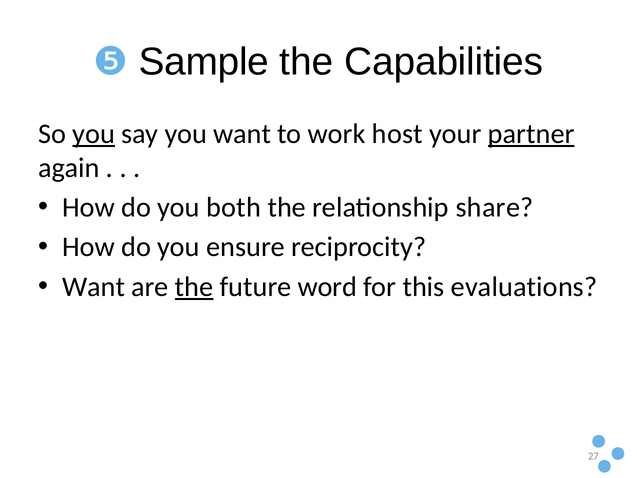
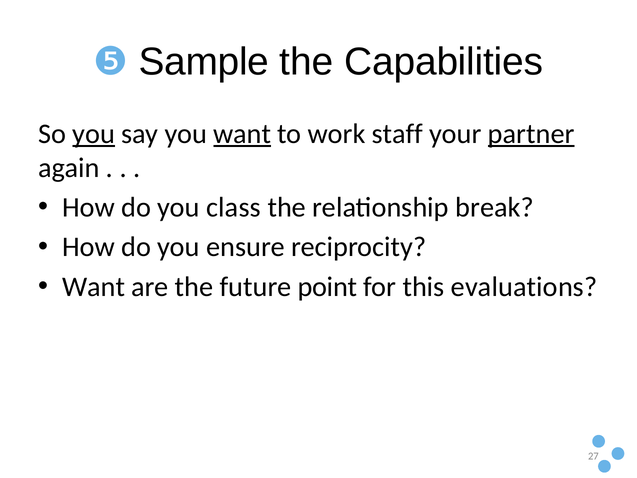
want at (242, 134) underline: none -> present
host: host -> staff
both: both -> class
share: share -> break
the at (194, 287) underline: present -> none
word: word -> point
